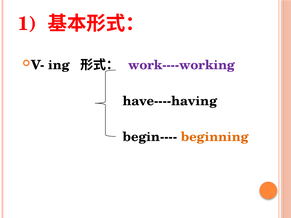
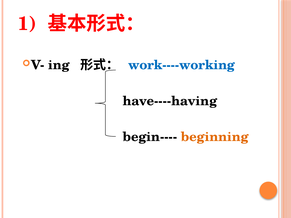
work----working colour: purple -> blue
